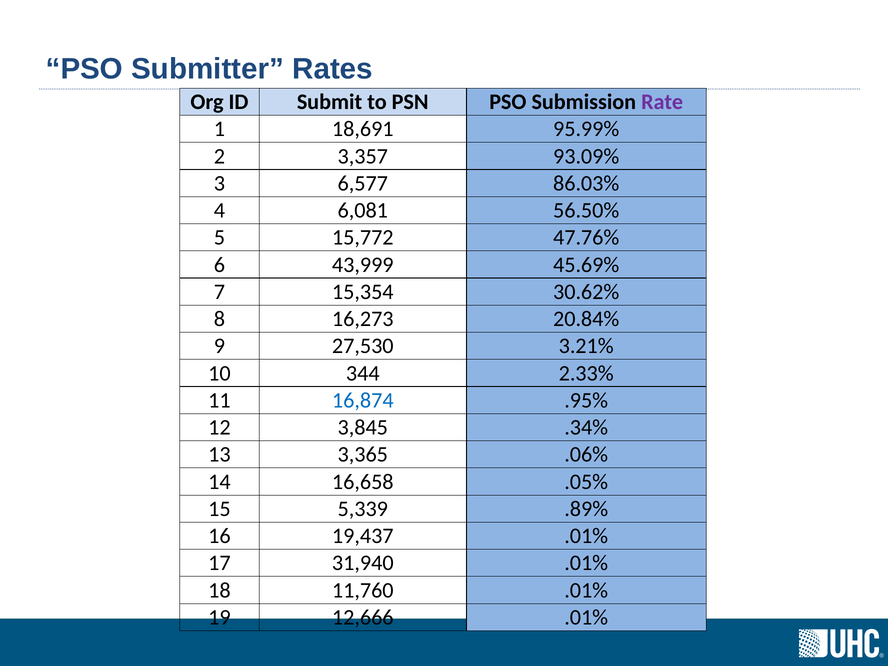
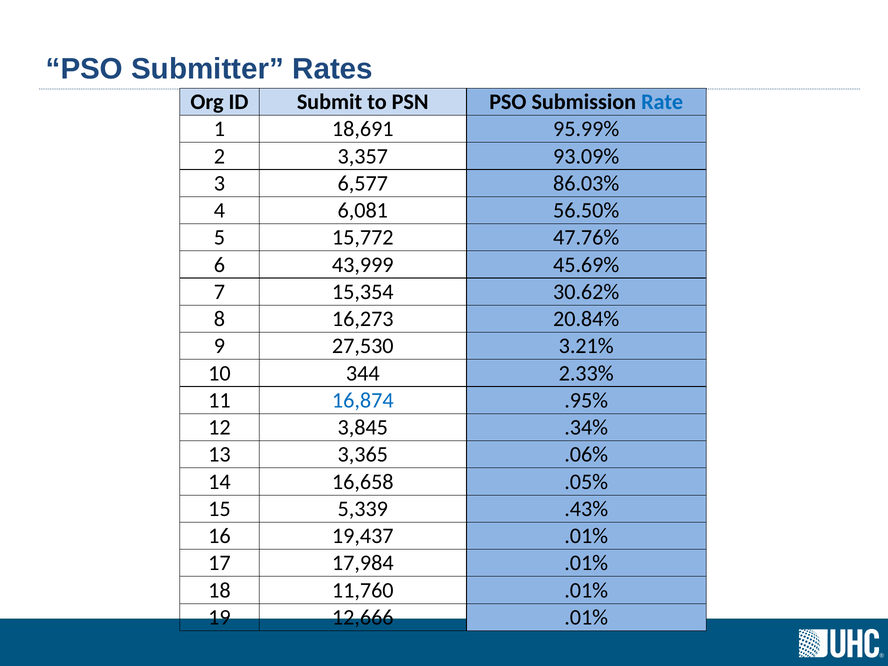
Rate colour: purple -> blue
.89%: .89% -> .43%
31,940: 31,940 -> 17,984
